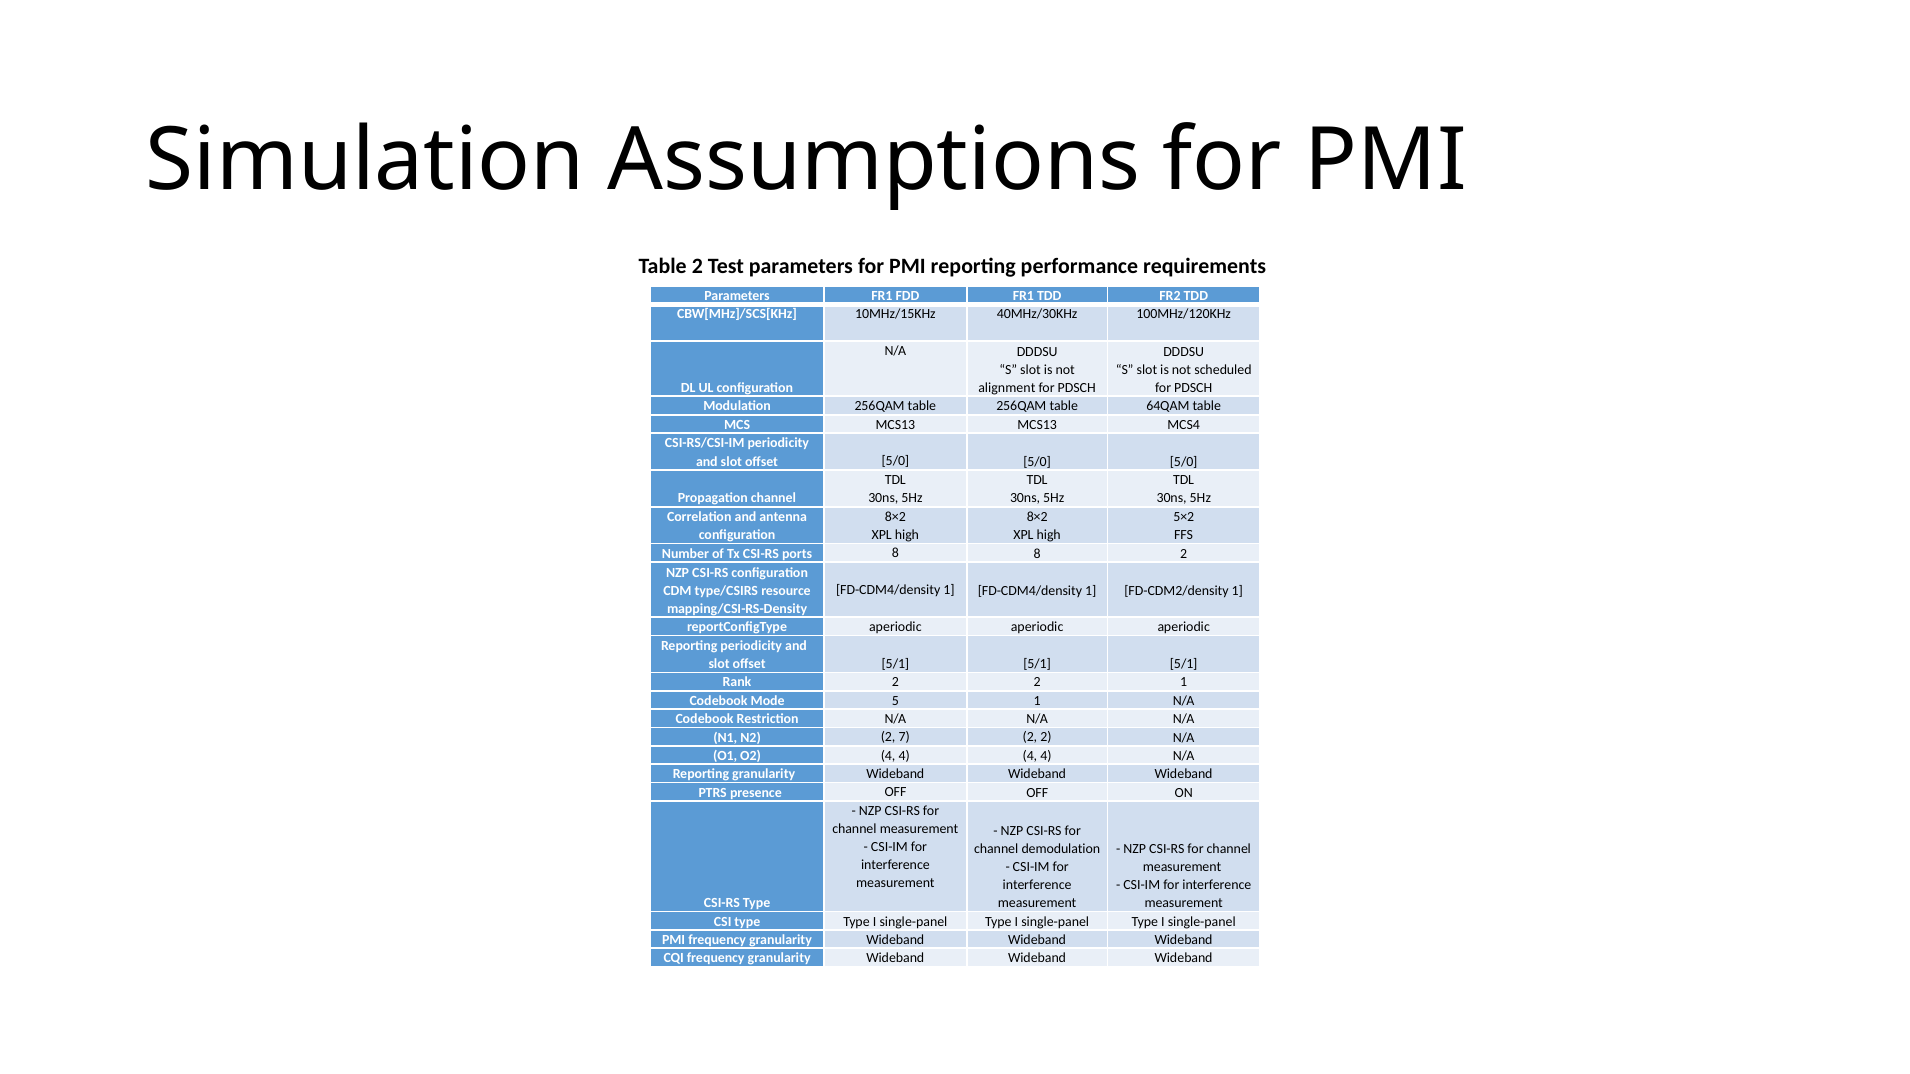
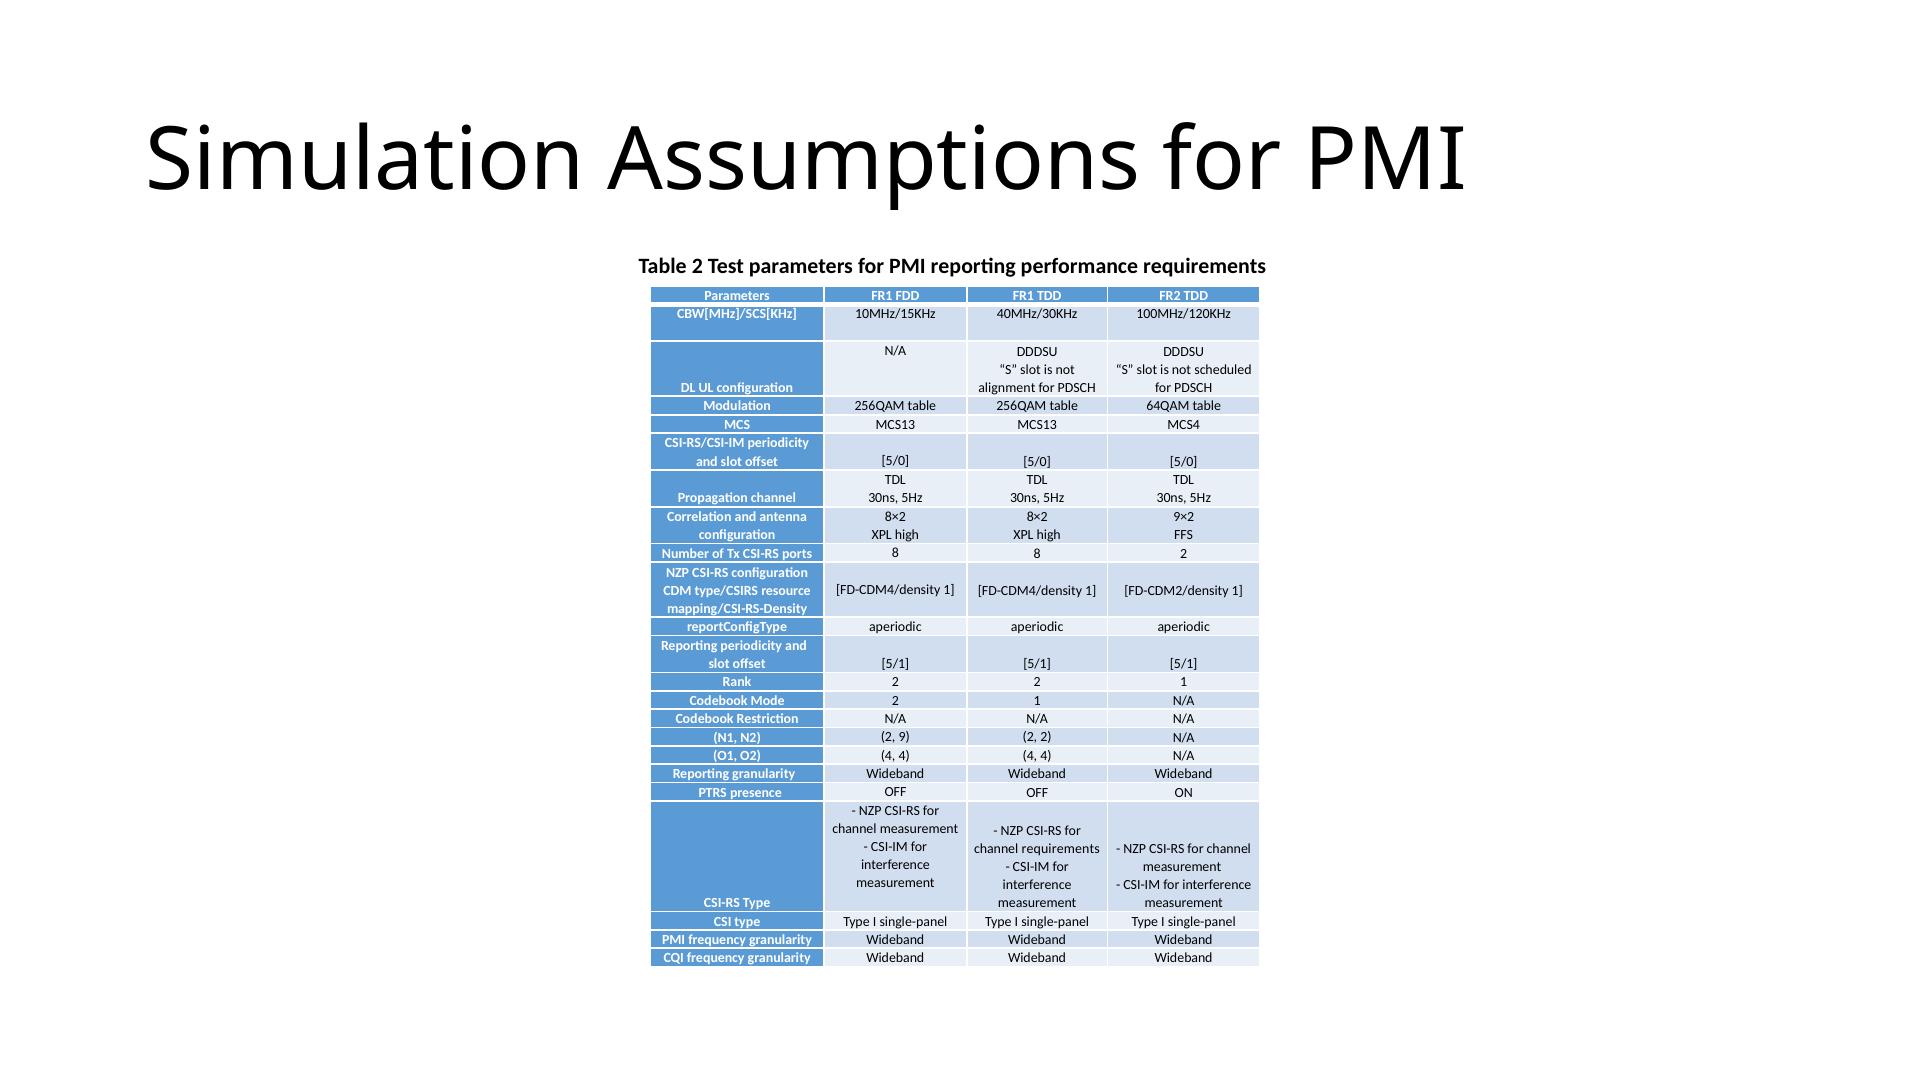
5×2: 5×2 -> 9×2
Mode 5: 5 -> 2
7: 7 -> 9
channel demodulation: demodulation -> requirements
